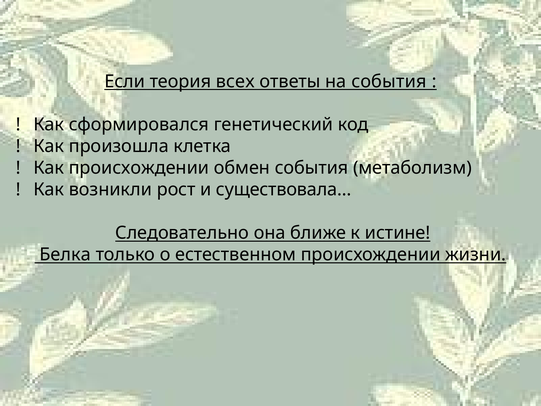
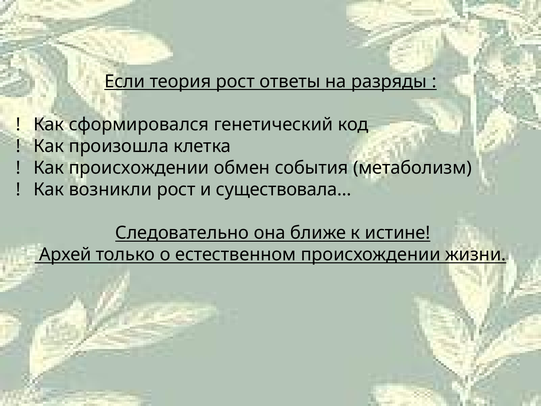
теория всех: всех -> рост
на события: события -> разряды
Белка: Белка -> Архей
